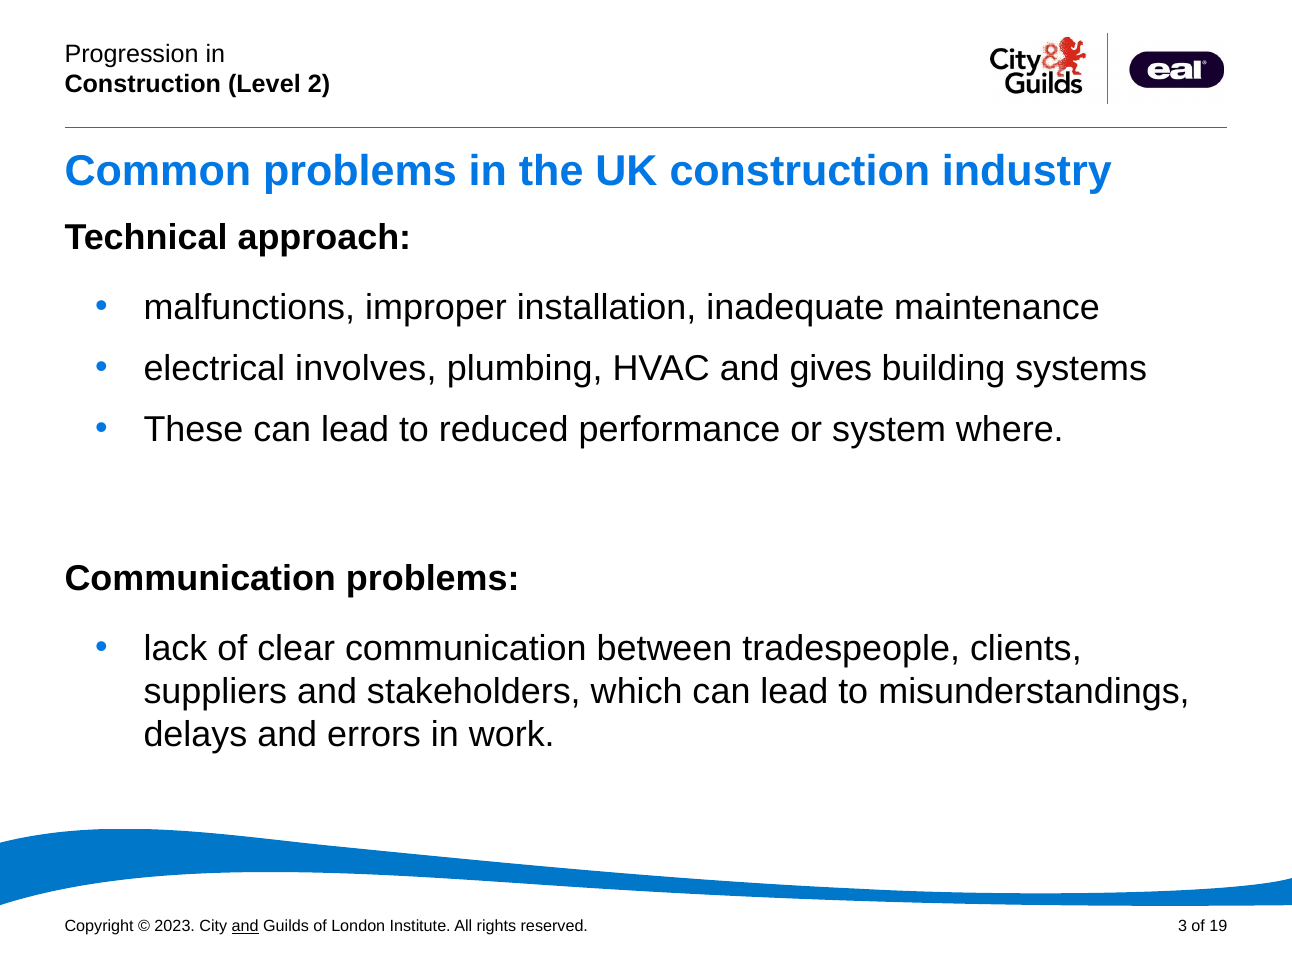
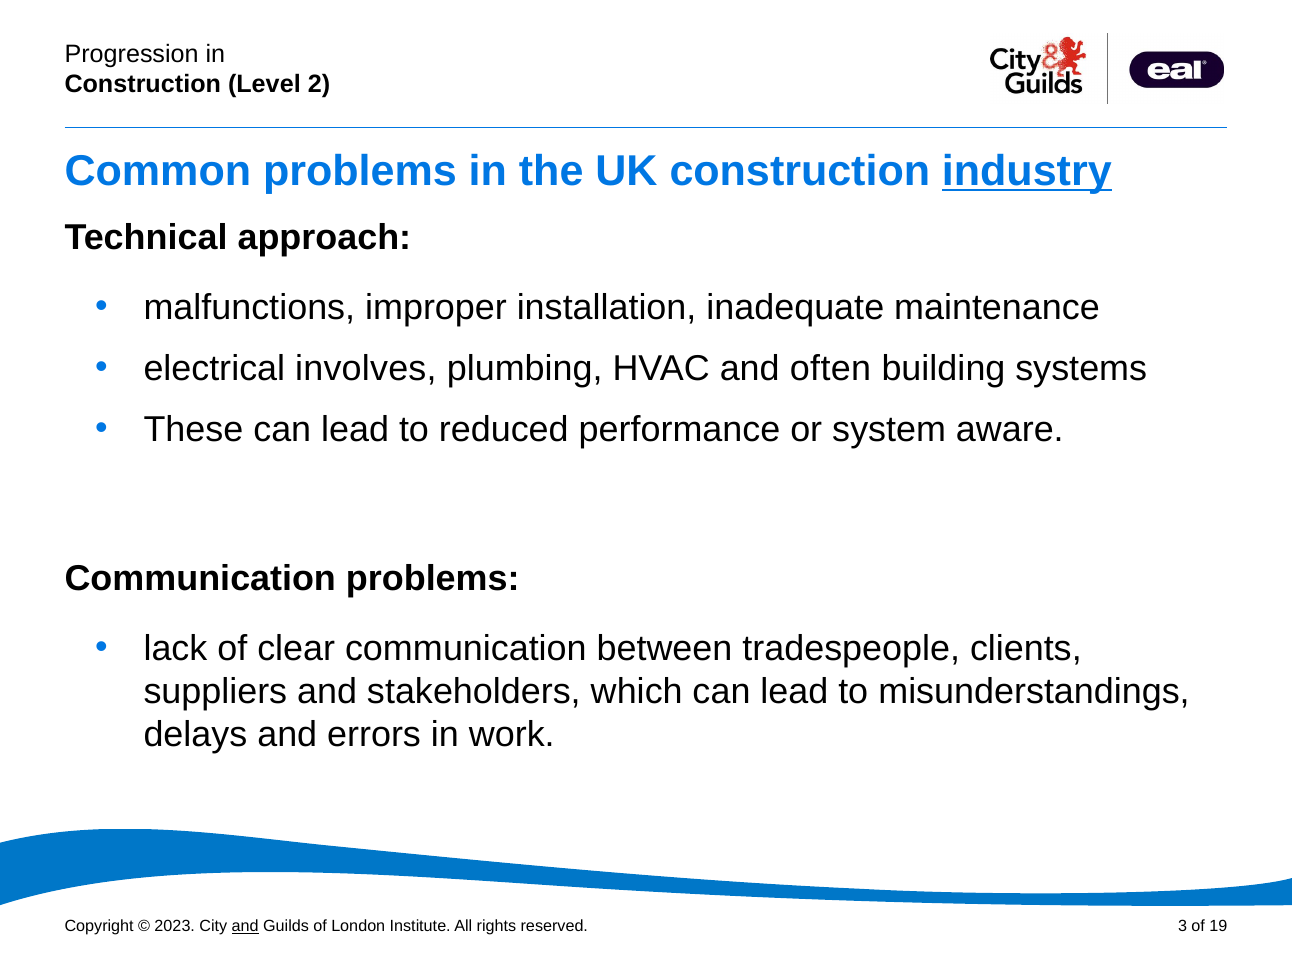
industry underline: none -> present
gives: gives -> often
where: where -> aware
